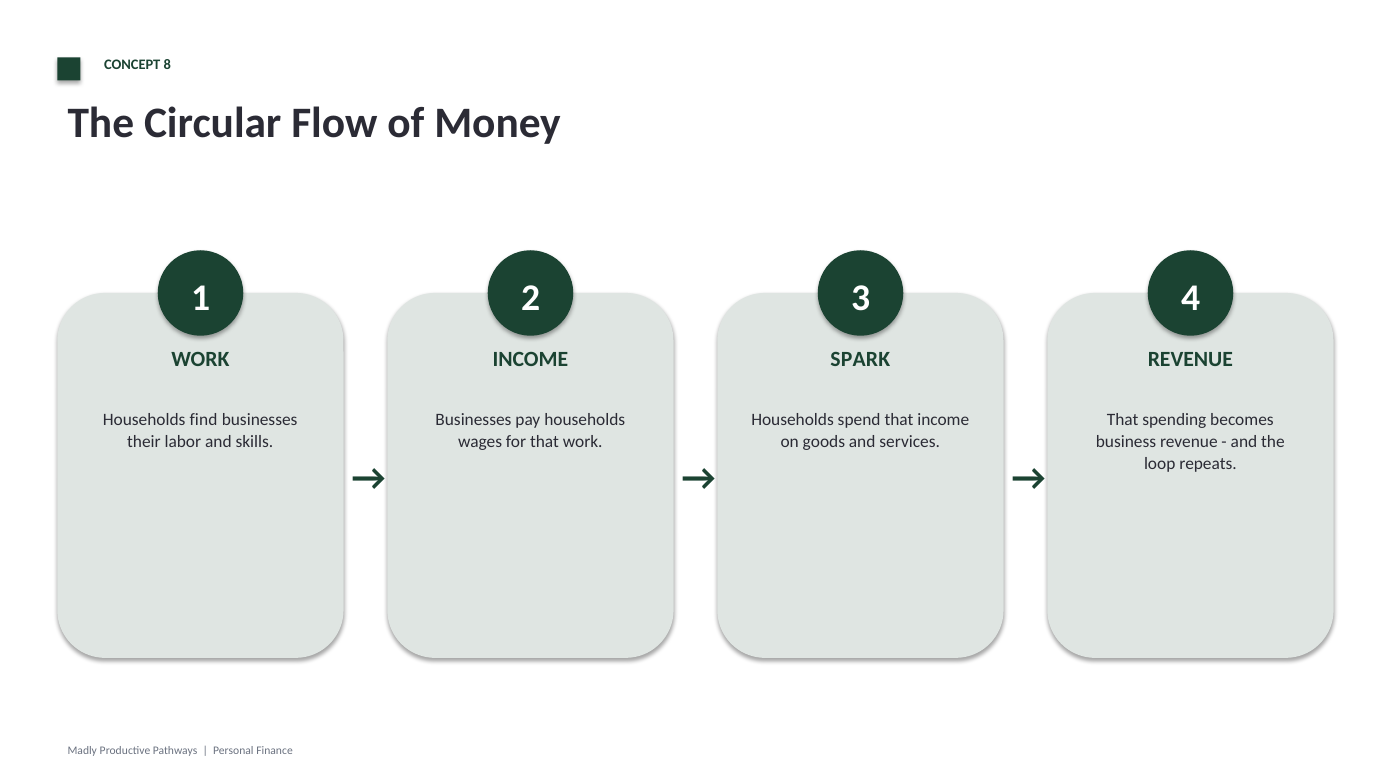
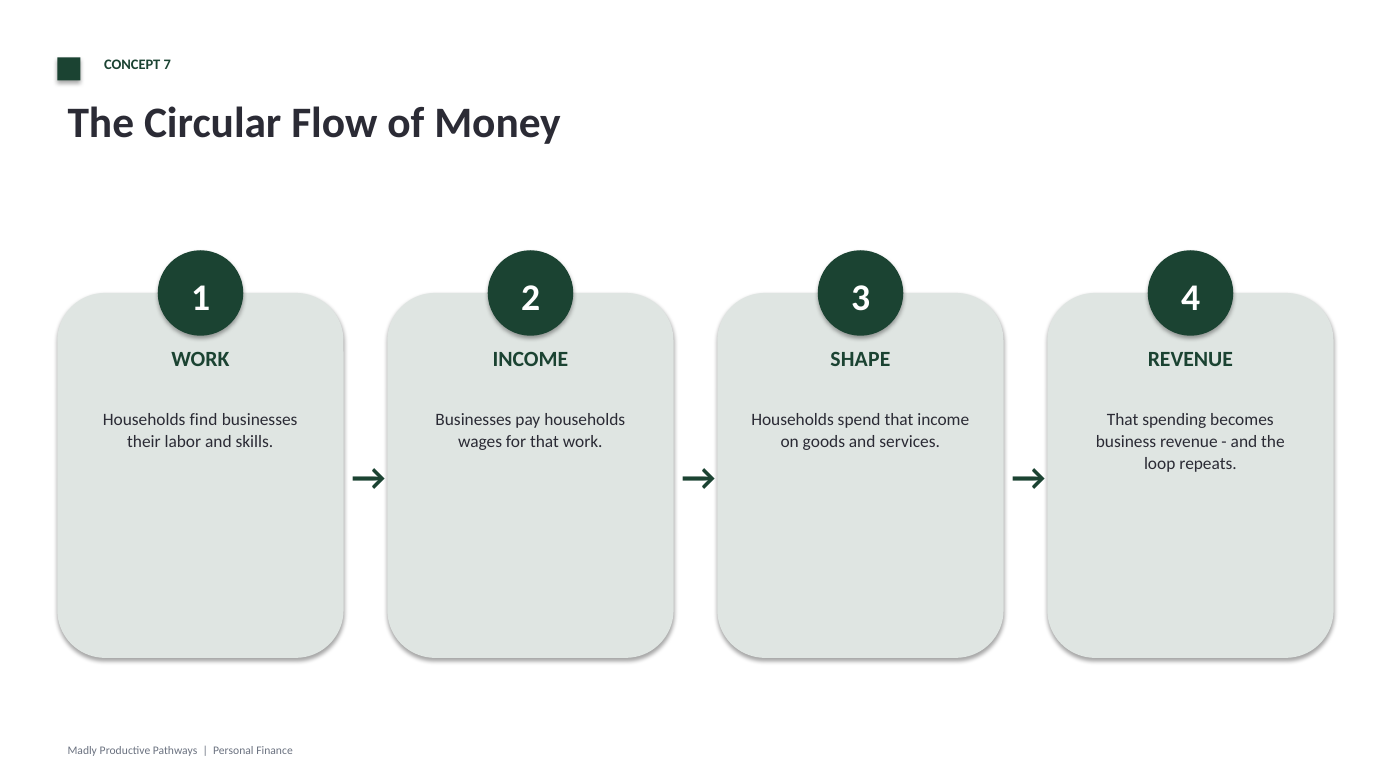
8: 8 -> 7
SPARK: SPARK -> SHAPE
